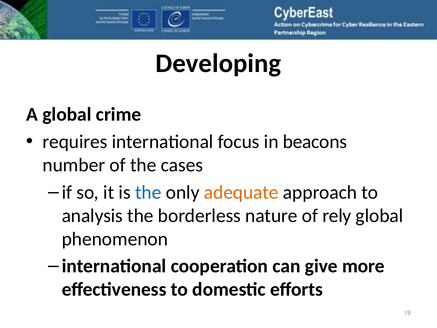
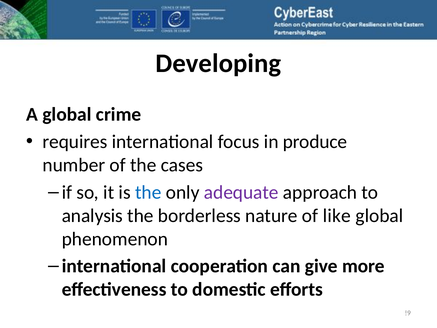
beacons: beacons -> produce
adequate colour: orange -> purple
rely: rely -> like
